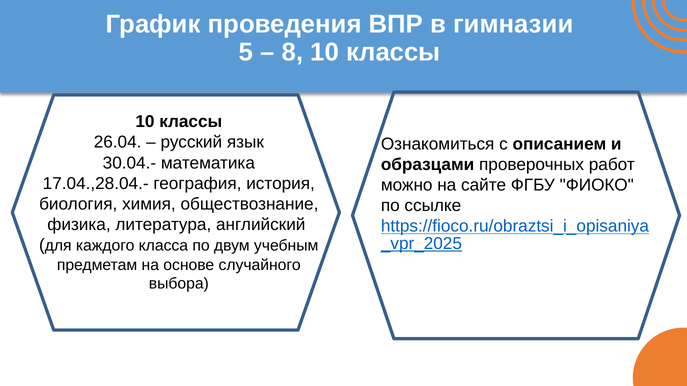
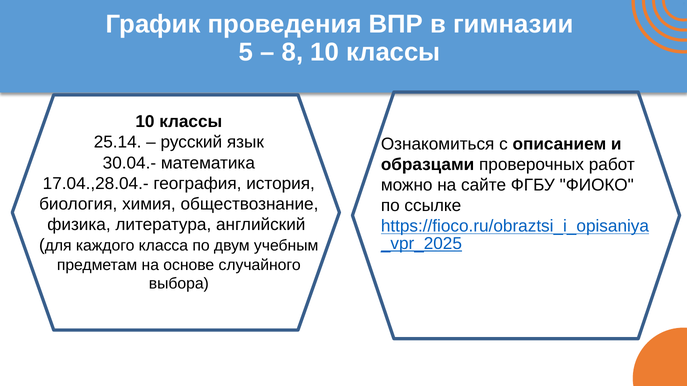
26.04: 26.04 -> 25.14
